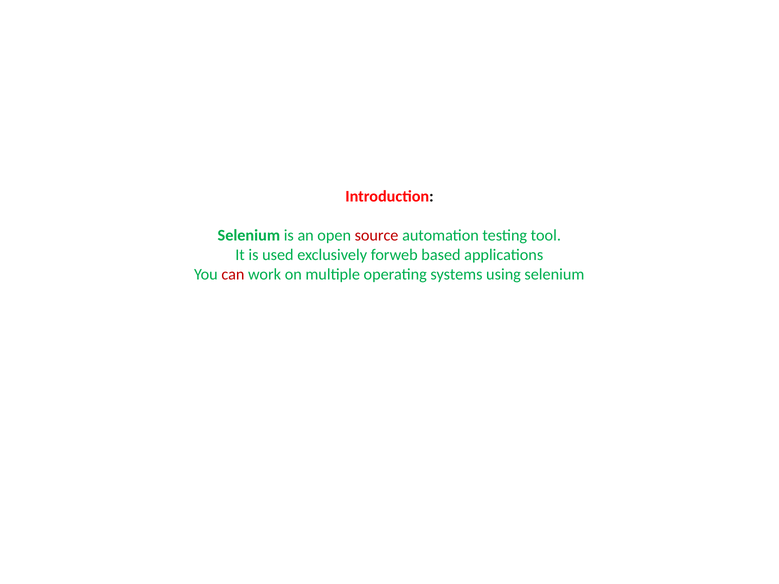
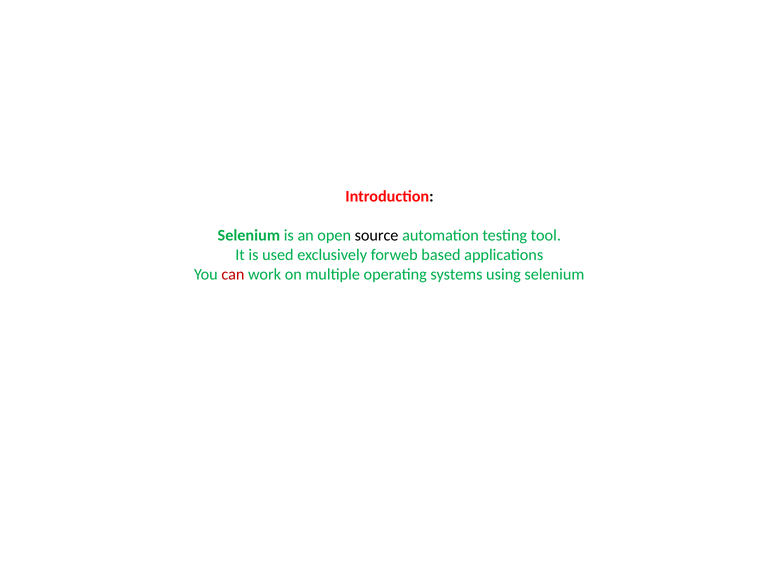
source colour: red -> black
